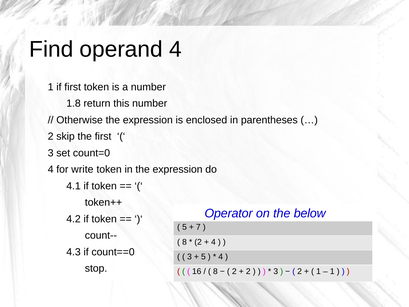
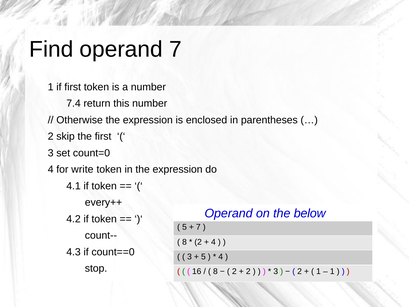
operand 4: 4 -> 7
1.8: 1.8 -> 7.4
token++: token++ -> every++
Operator at (229, 213): Operator -> Operand
